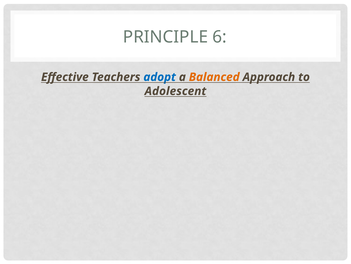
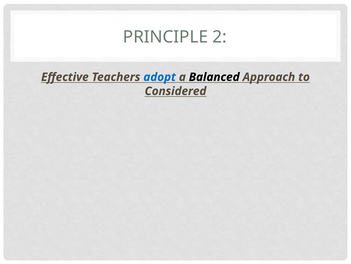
6: 6 -> 2
Balanced colour: orange -> black
Adolescent: Adolescent -> Considered
